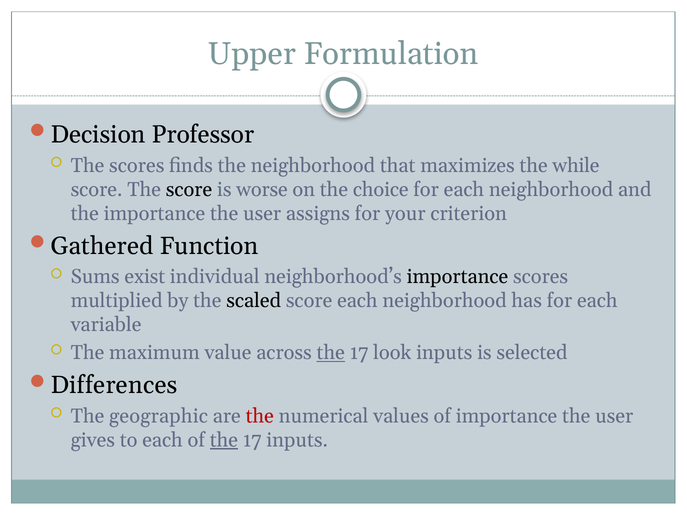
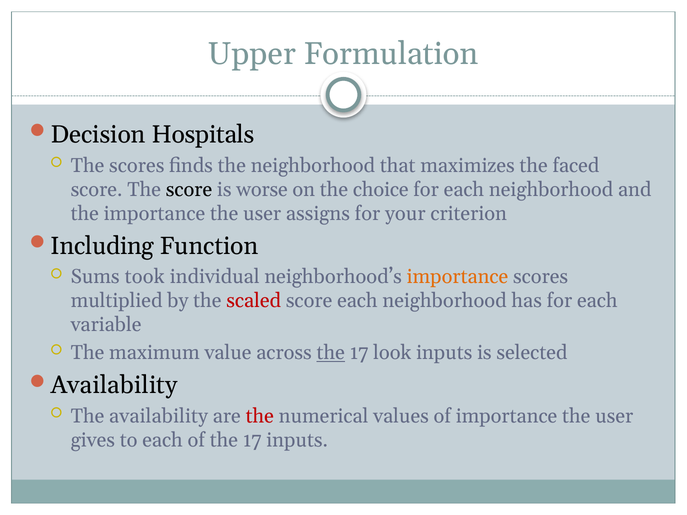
Professor: Professor -> Hospitals
while: while -> faced
Gathered: Gathered -> Including
exist: exist -> took
importance at (457, 277) colour: black -> orange
scaled colour: black -> red
Differences at (114, 385): Differences -> Availability
The geographic: geographic -> availability
the at (224, 440) underline: present -> none
